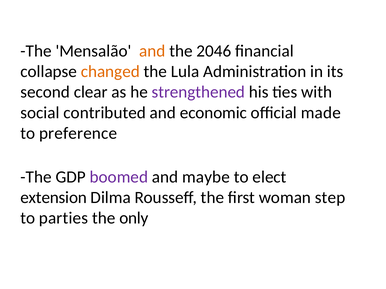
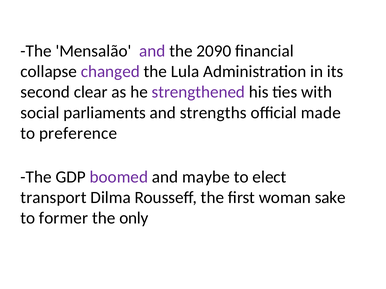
and at (152, 51) colour: orange -> purple
2046: 2046 -> 2090
changed colour: orange -> purple
contributed: contributed -> parliaments
economic: economic -> strengths
extension: extension -> transport
step: step -> sake
parties: parties -> former
